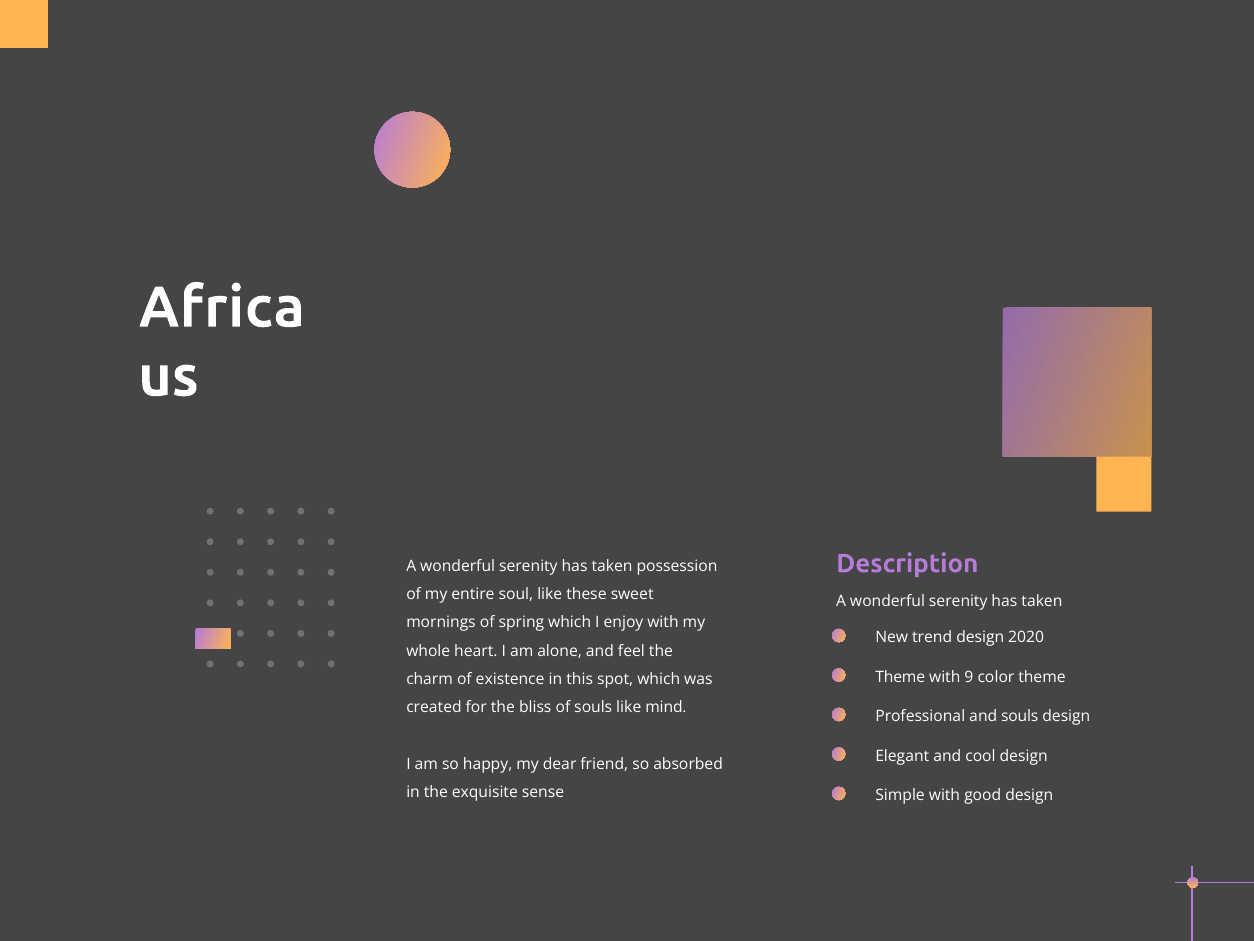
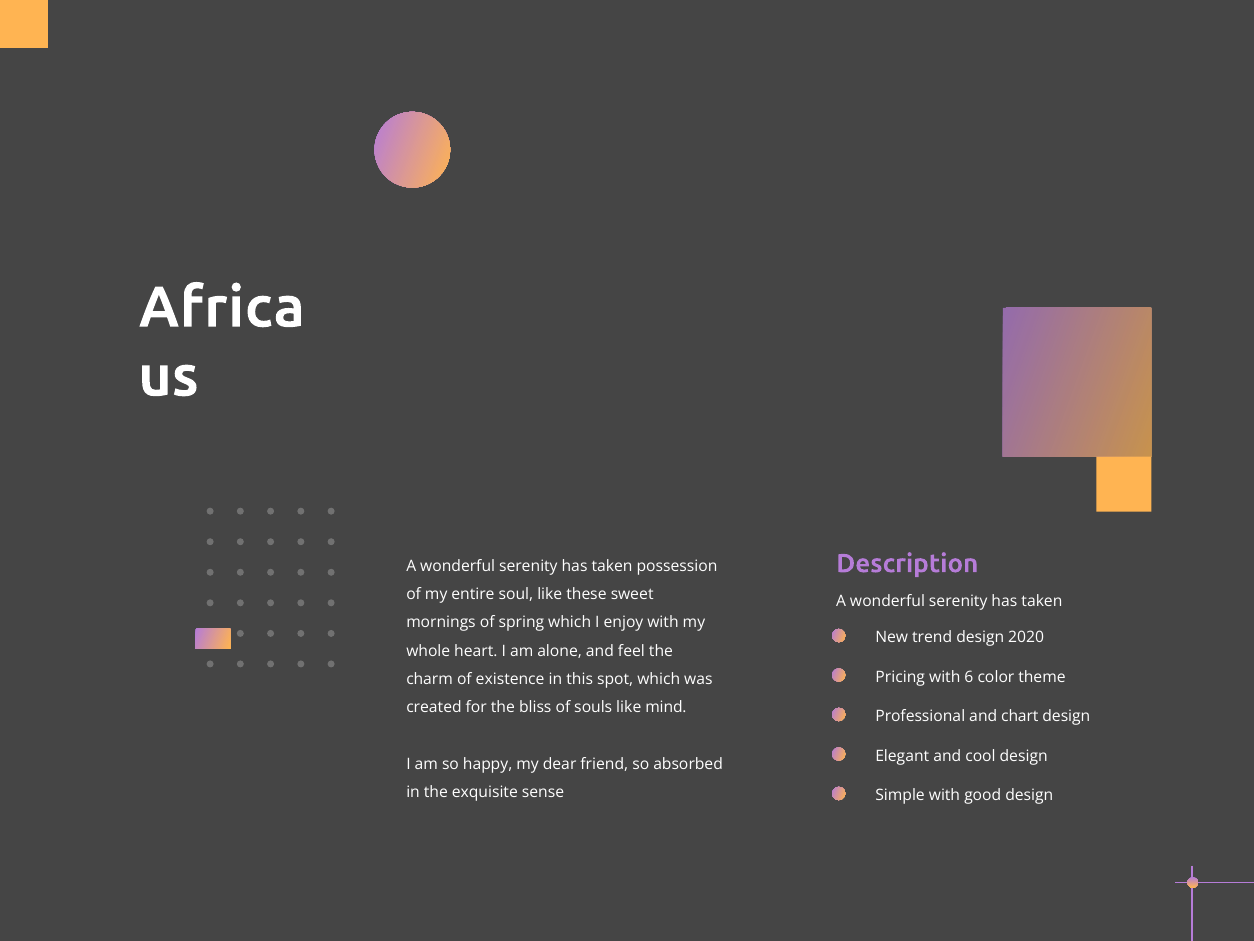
Theme at (900, 677): Theme -> Pricing
9: 9 -> 6
and souls: souls -> chart
